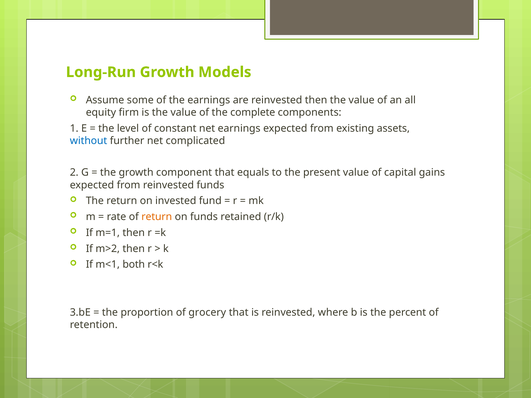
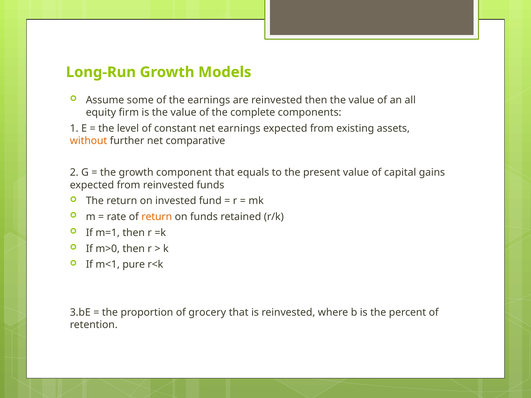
without colour: blue -> orange
complicated: complicated -> comparative
m>2: m>2 -> m>0
both: both -> pure
